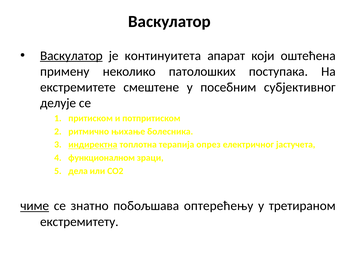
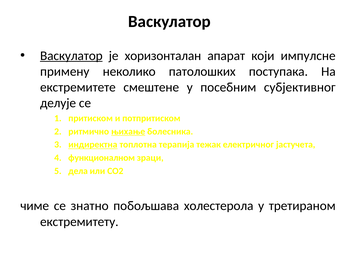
континуитета: континуитета -> хоризонталан
оштећена: оштећена -> импулсне
њихање underline: none -> present
опрез: опрез -> тежак
чиме underline: present -> none
оптерећењу: оптерећењу -> холестерола
